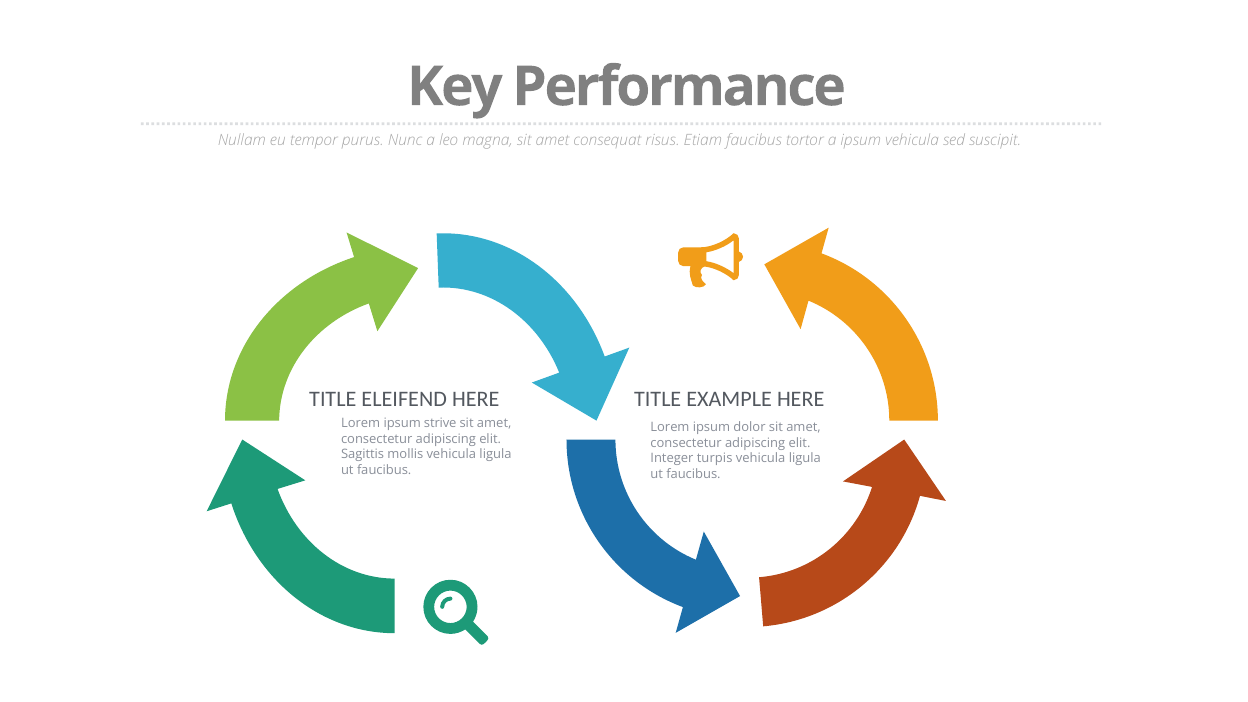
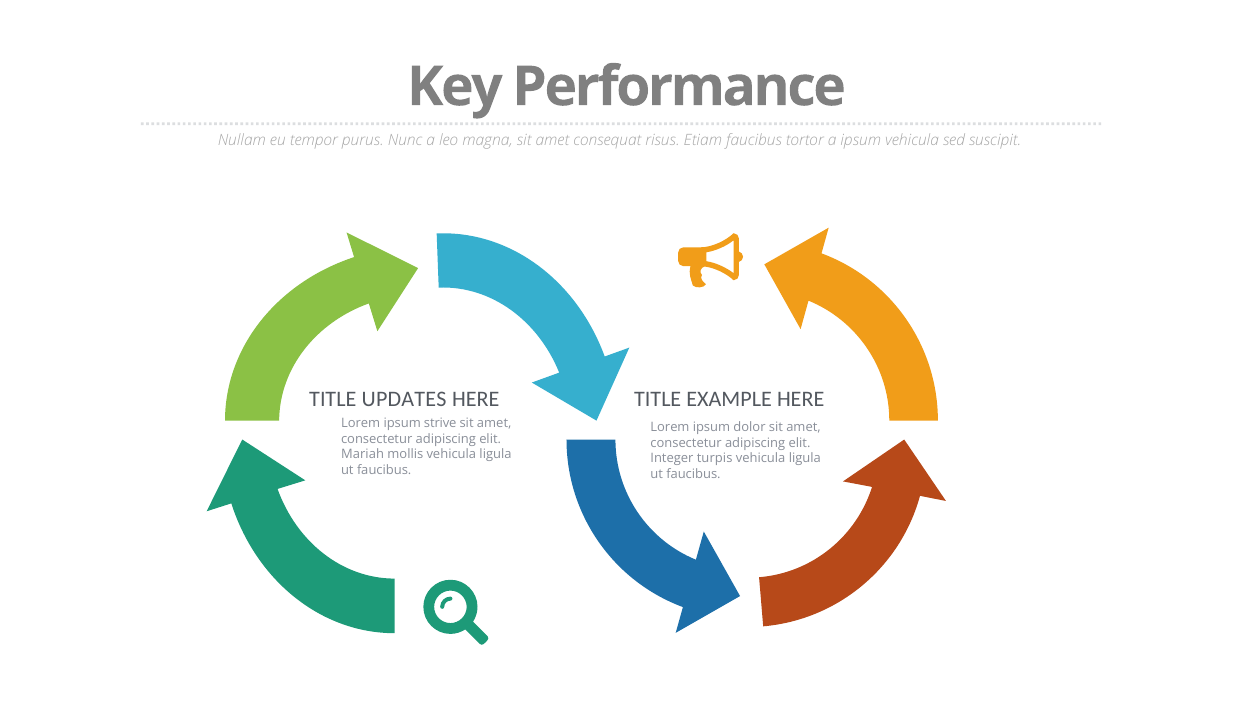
ELEIFEND: ELEIFEND -> UPDATES
Sagittis: Sagittis -> Mariah
